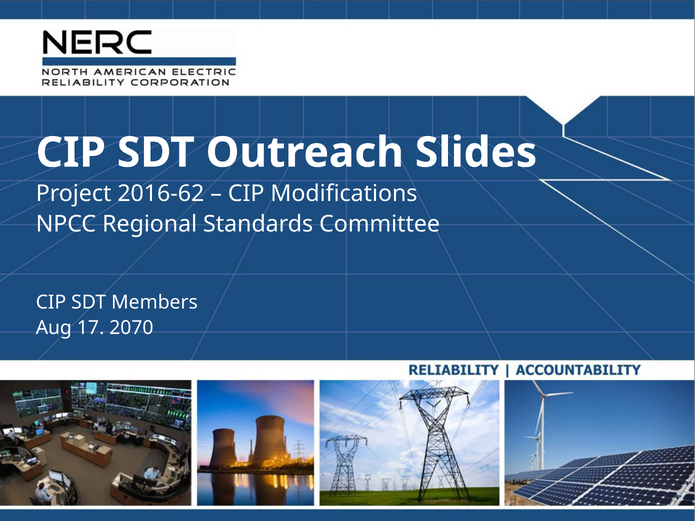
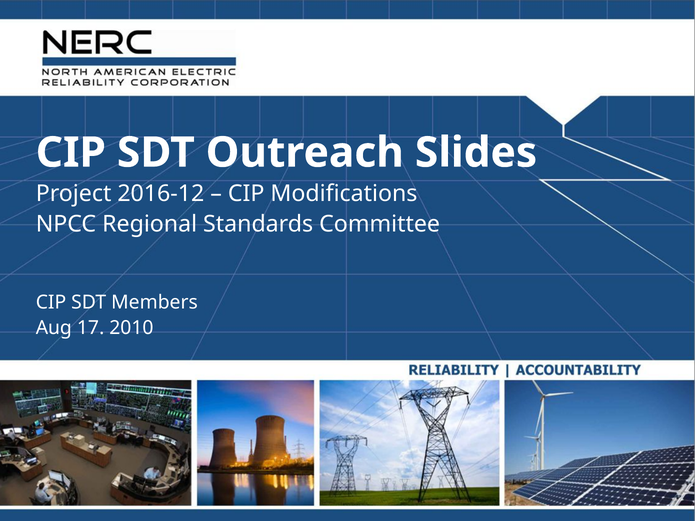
2016-62: 2016-62 -> 2016-12
2070: 2070 -> 2010
